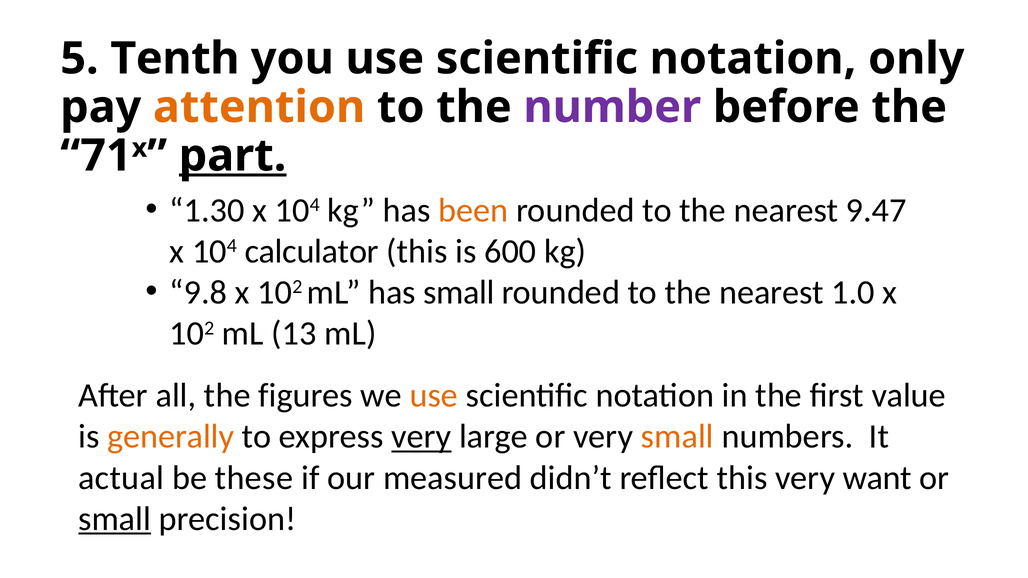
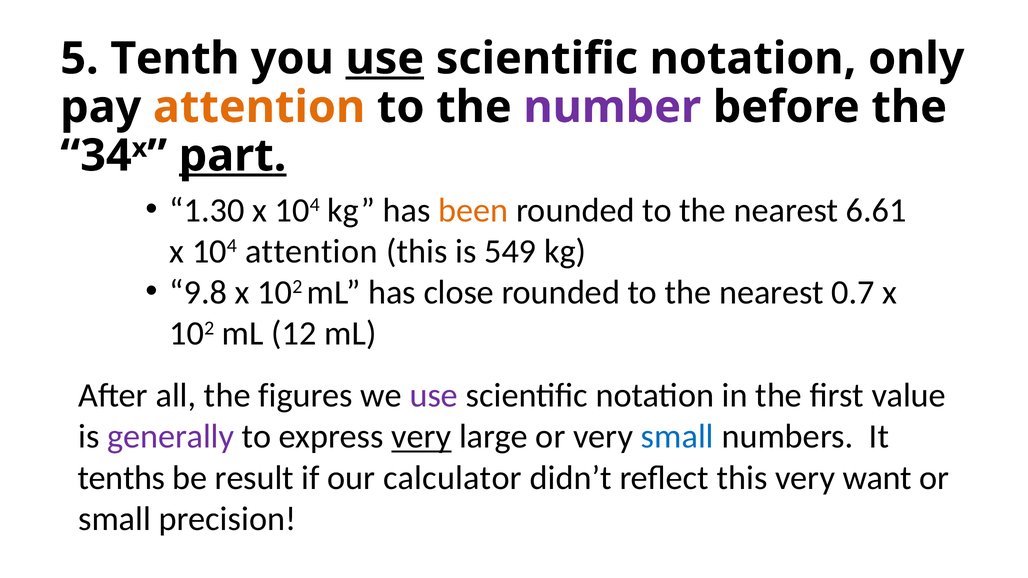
use at (385, 59) underline: none -> present
71: 71 -> 34
9.47: 9.47 -> 6.61
104 calculator: calculator -> attention
600: 600 -> 549
has small: small -> close
1.0: 1.0 -> 0.7
13: 13 -> 12
use at (434, 396) colour: orange -> purple
generally colour: orange -> purple
small at (677, 437) colour: orange -> blue
actual: actual -> tenths
these: these -> result
measured: measured -> calculator
small at (115, 519) underline: present -> none
